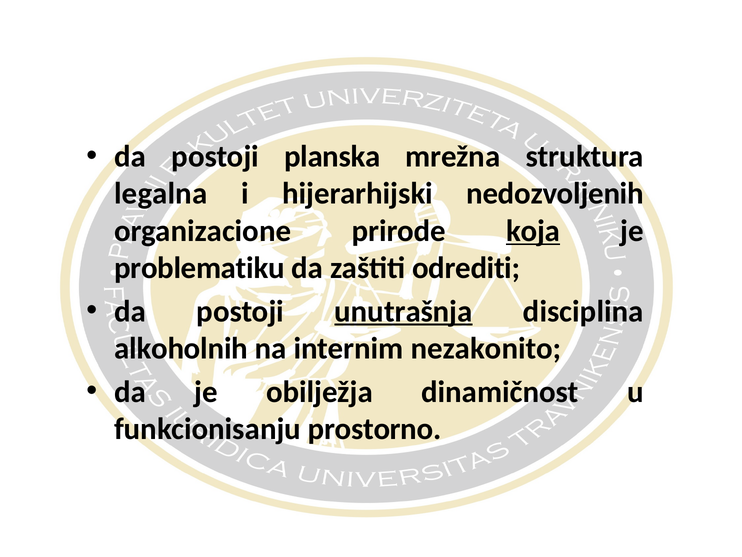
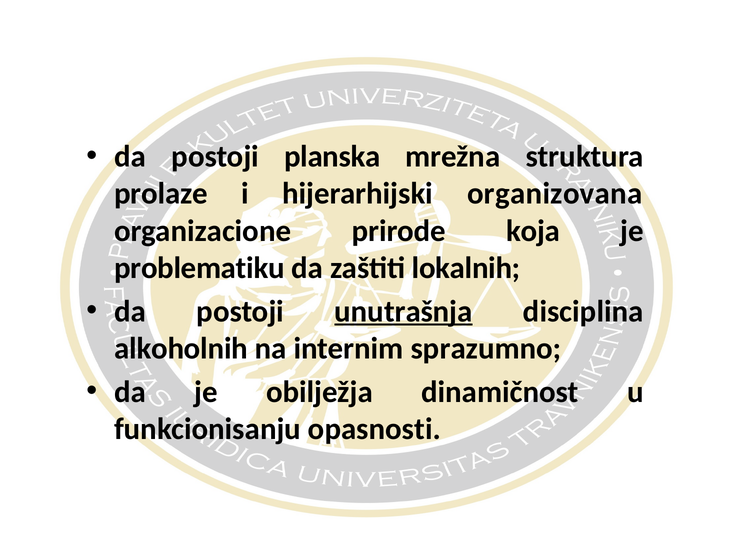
legalna: legalna -> prolaze
nedozvoljenih: nedozvoljenih -> organizovana
koja underline: present -> none
odrediti: odrediti -> lokalnih
nezakonito: nezakonito -> sprazumno
prostorno: prostorno -> opasnosti
